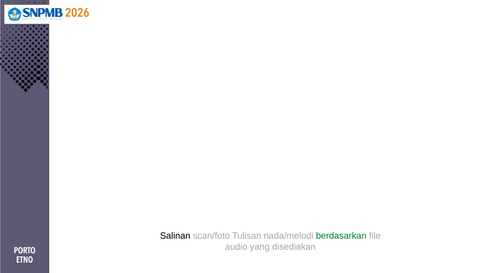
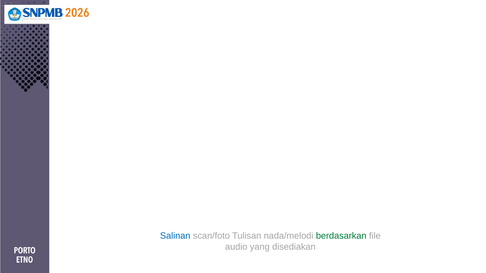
Salinan colour: black -> blue
